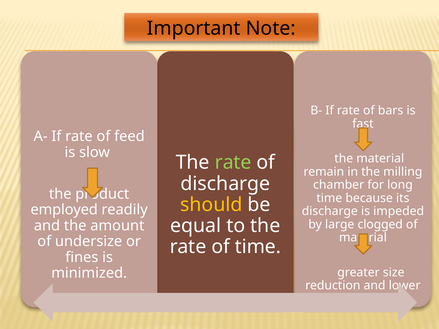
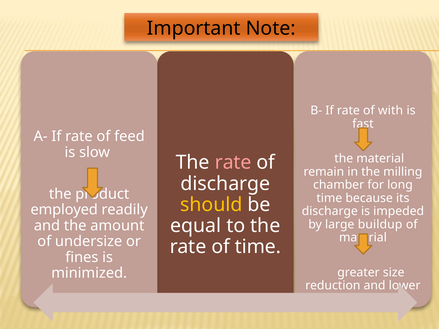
bars: bars -> with
rate at (233, 163) colour: light green -> pink
clogged: clogged -> buildup
